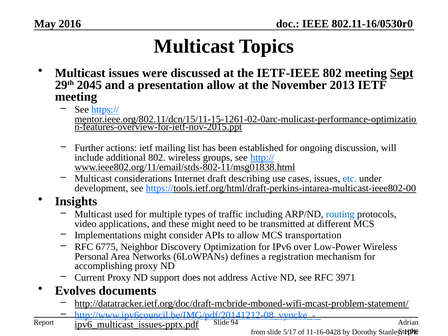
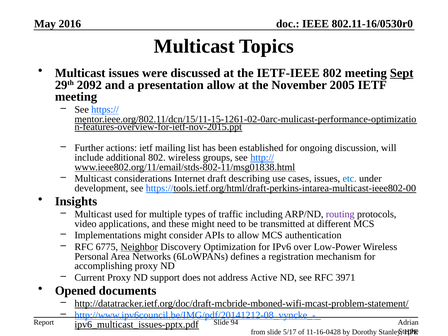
2045: 2045 -> 2092
2013: 2013 -> 2005
routing colour: blue -> purple
transportation: transportation -> authentication
Neighbor underline: none -> present
Evolves: Evolves -> Opened
